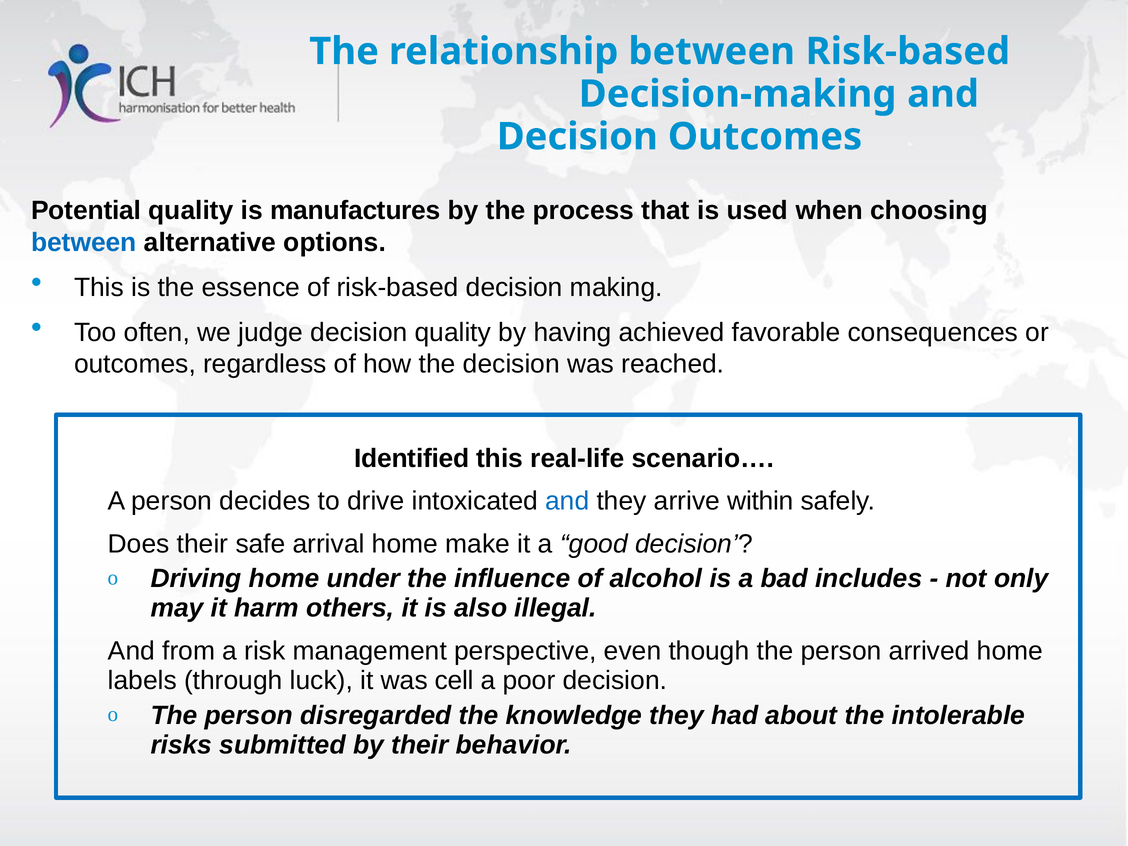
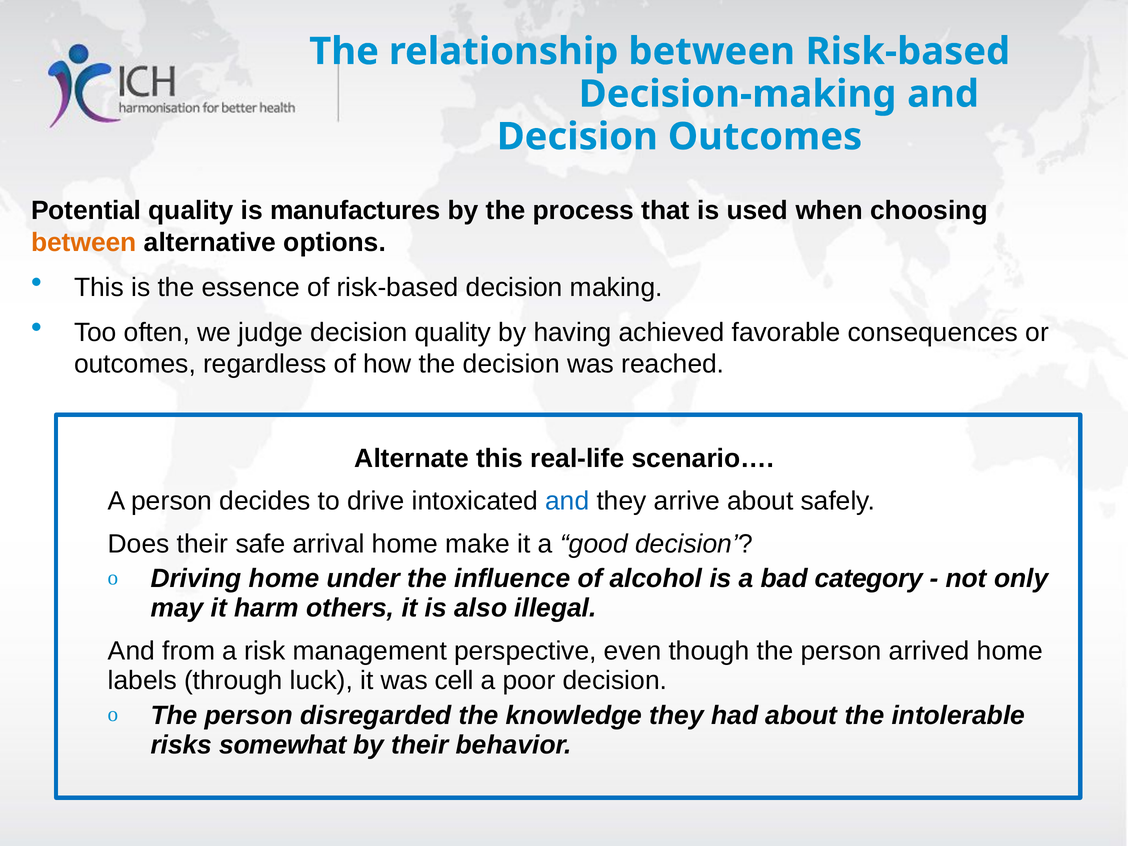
between at (84, 242) colour: blue -> orange
Identified: Identified -> Alternate
arrive within: within -> about
includes: includes -> category
submitted: submitted -> somewhat
